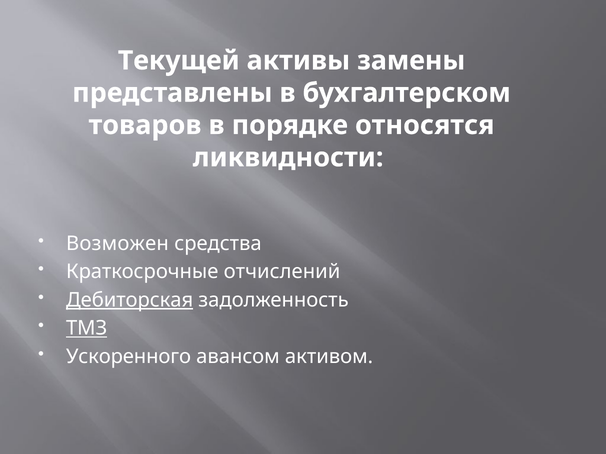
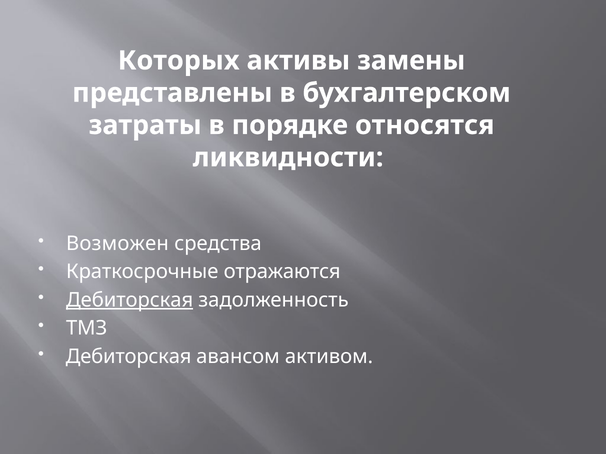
Текущей: Текущей -> Которых
товаров: товаров -> затраты
отчислений: отчислений -> отражаются
ТМЗ underline: present -> none
Ускоренного at (129, 357): Ускоренного -> Дебиторская
